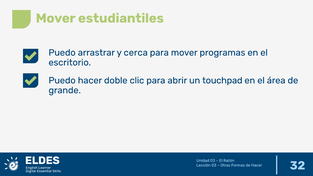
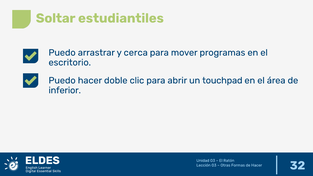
Mover at (56, 18): Mover -> Soltar
grande: grande -> inferior
